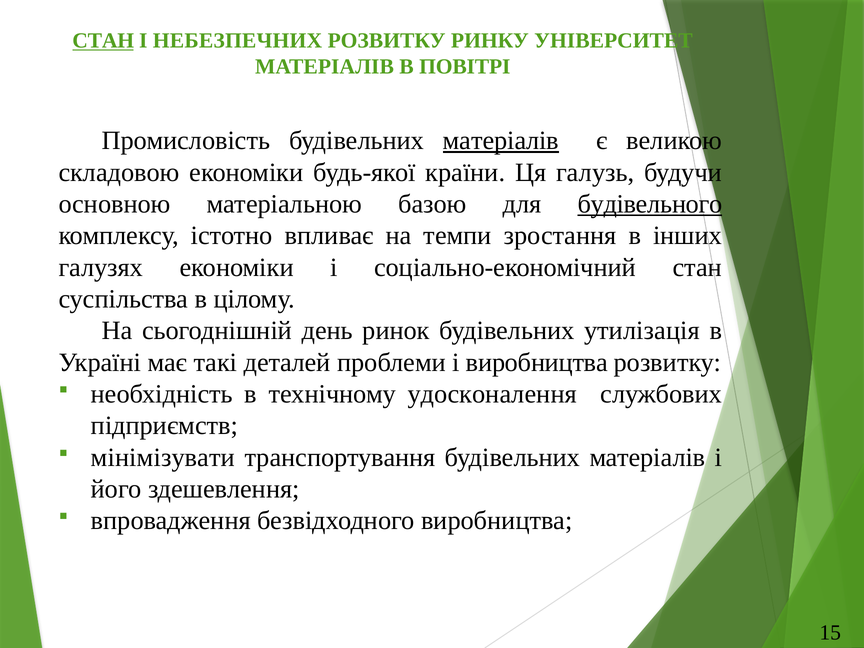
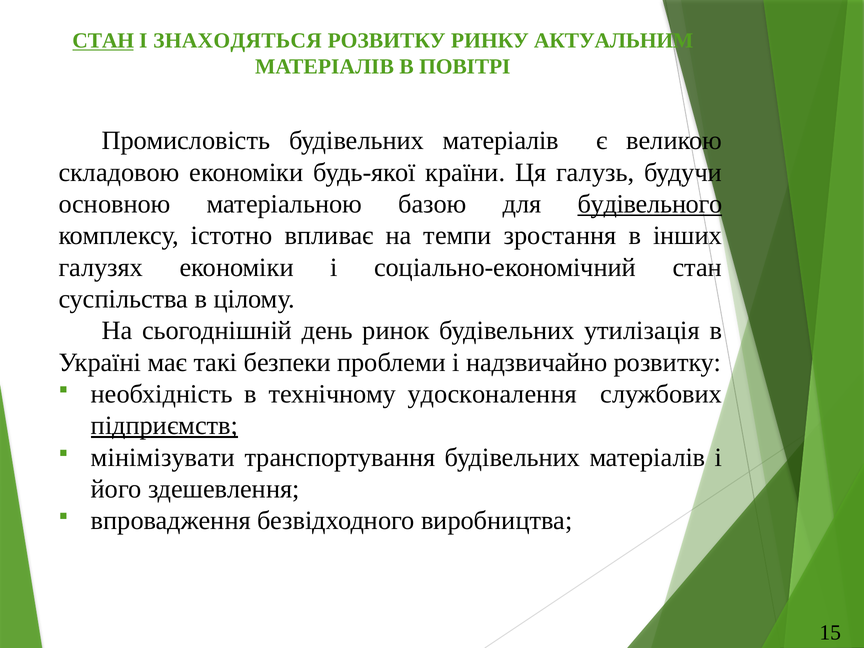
НЕБЕЗПЕЧНИХ: НЕБЕЗПЕЧНИХ -> ЗНАХОДЯТЬСЯ
УНІВЕРСИТЕТ: УНІВЕРСИТЕТ -> АКТУАЛЬНИМ
матеріалів at (501, 141) underline: present -> none
деталей: деталей -> безпеки
і виробництва: виробництва -> надзвичайно
підприємств underline: none -> present
